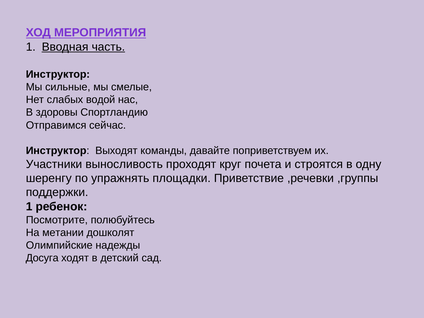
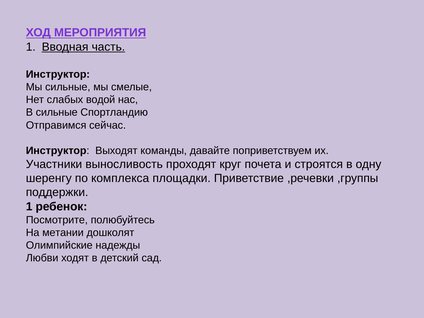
В здоровы: здоровы -> сильные
упражнять: упражнять -> комплекса
Досуга: Досуга -> Любви
